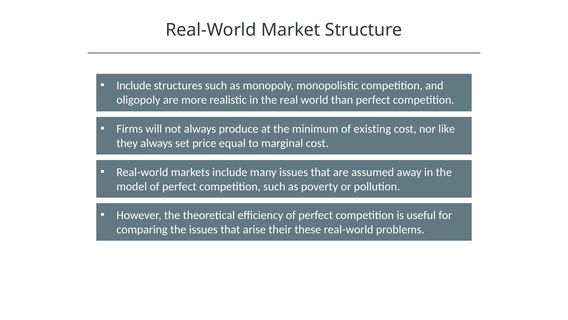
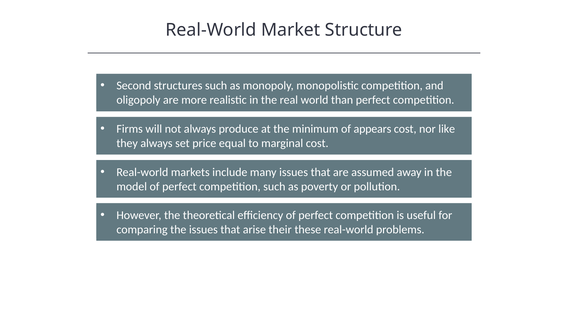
Include at (134, 86): Include -> Second
existing: existing -> appears
